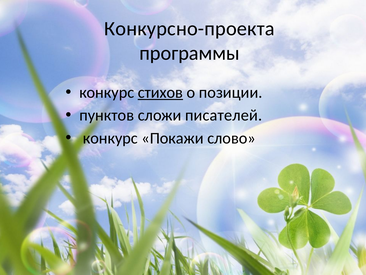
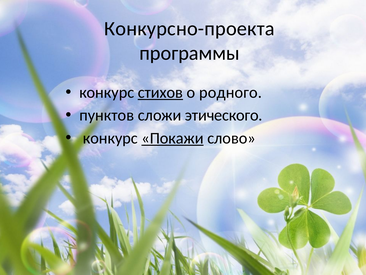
позиции: позиции -> родного
писателей: писателей -> этического
Покажи underline: none -> present
